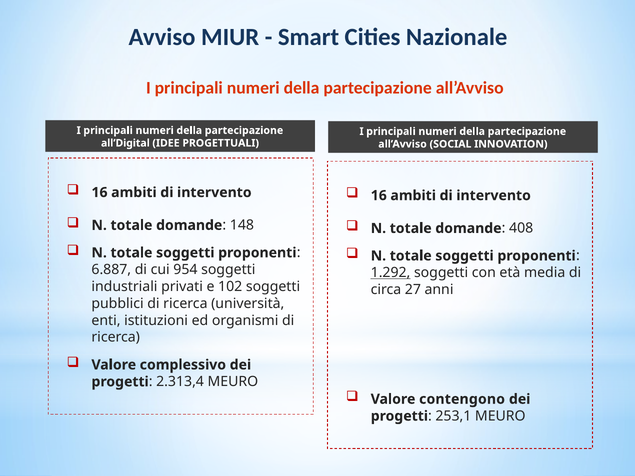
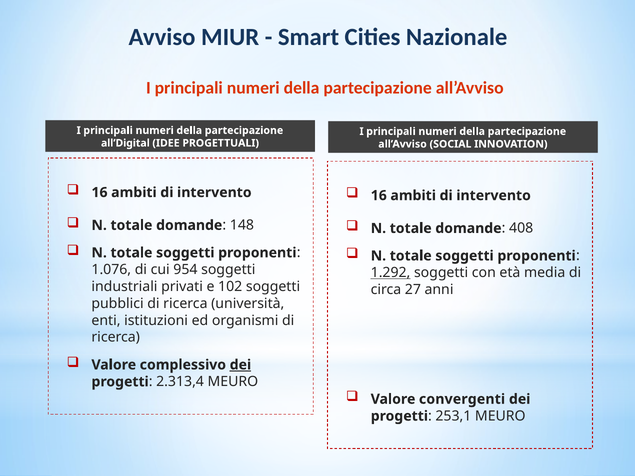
6.887: 6.887 -> 1.076
dei at (240, 365) underline: none -> present
contengono: contengono -> convergenti
